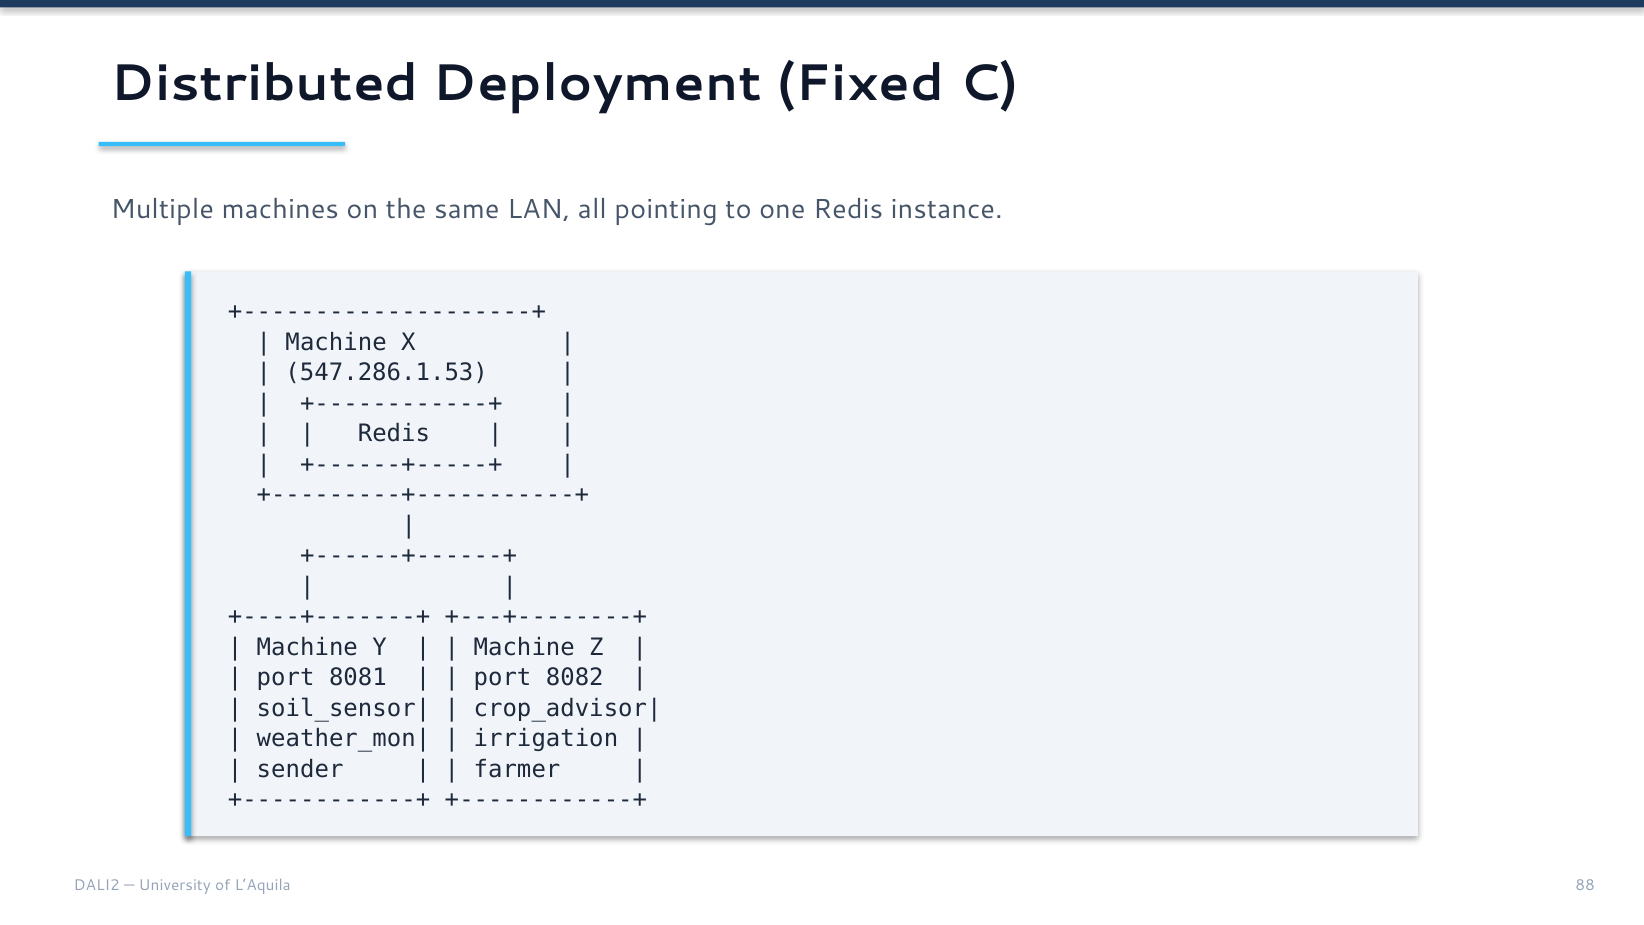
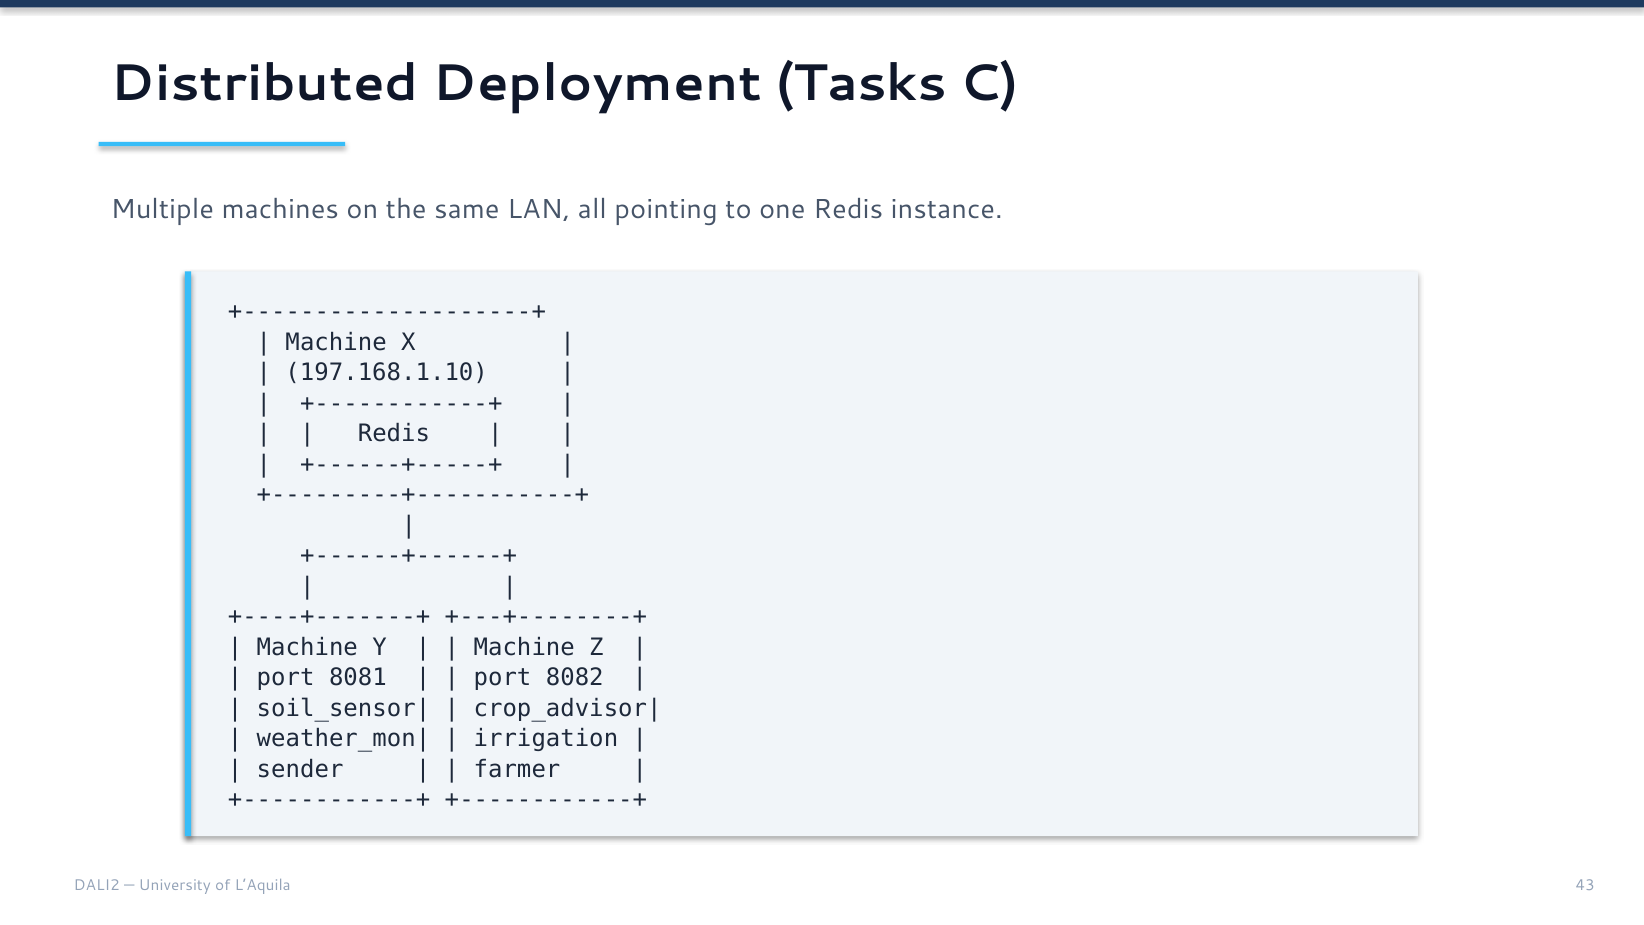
Fixed: Fixed -> Tasks
547.286.1.53: 547.286.1.53 -> 197.168.1.10
88: 88 -> 43
